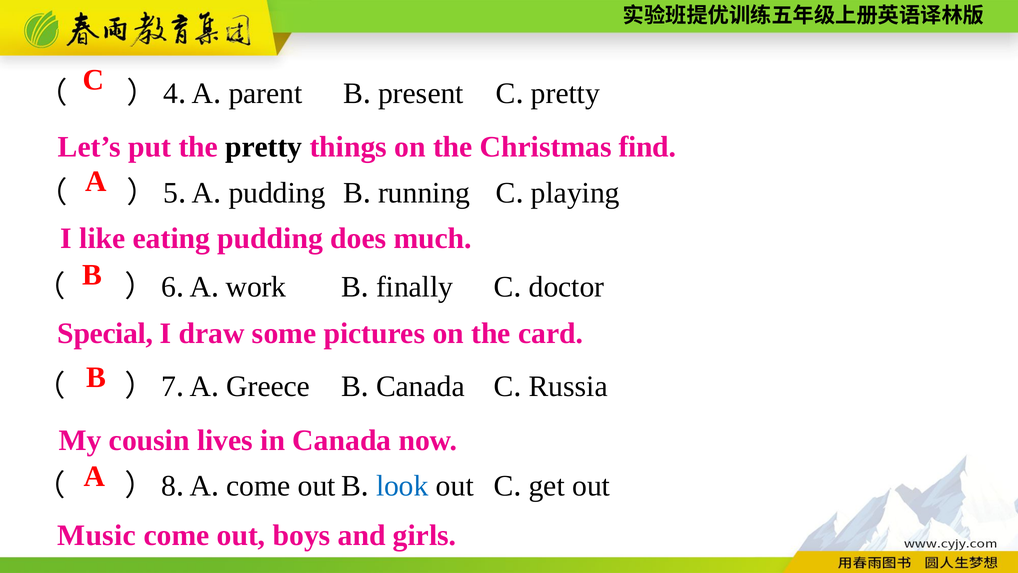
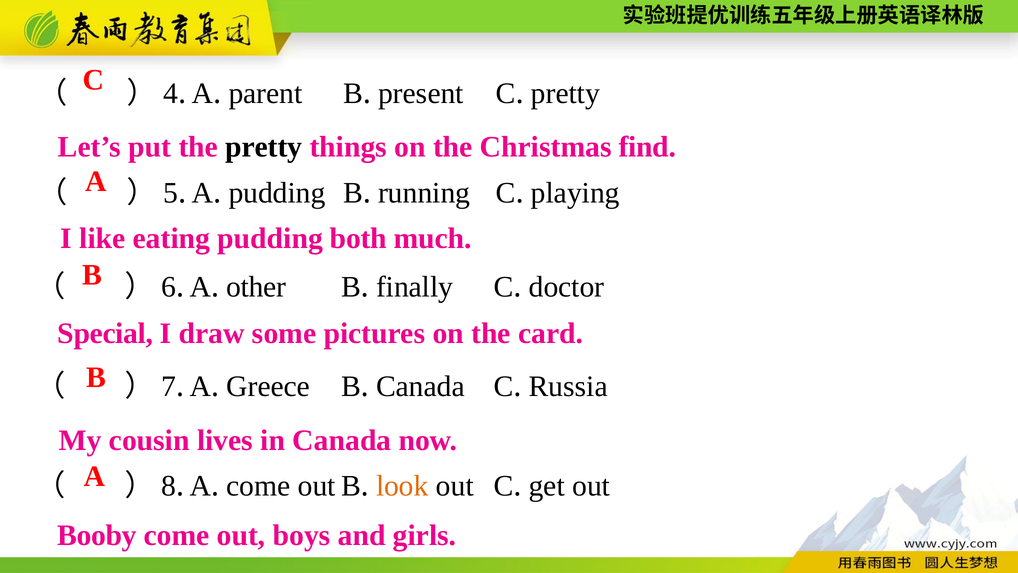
does: does -> both
work: work -> other
look colour: blue -> orange
Music: Music -> Booby
